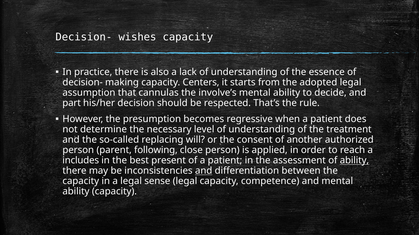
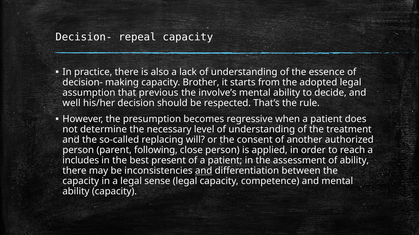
wishes: wishes -> repeal
Centers: Centers -> Brother
cannulas: cannulas -> previous
part: part -> well
ability at (354, 161) underline: present -> none
